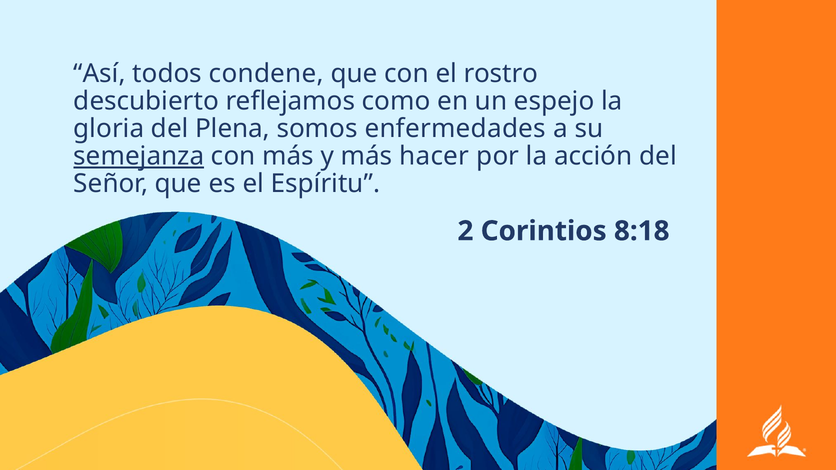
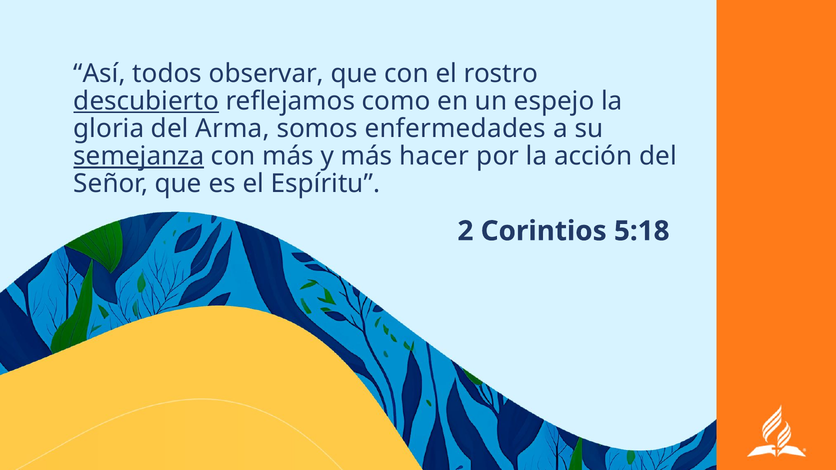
condene: condene -> observar
descubierto underline: none -> present
Plena: Plena -> Arma
8:18: 8:18 -> 5:18
